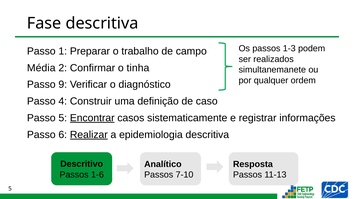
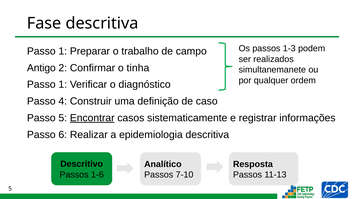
Média: Média -> Antigo
9 at (63, 85): 9 -> 1
Realizar underline: present -> none
